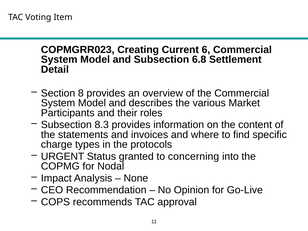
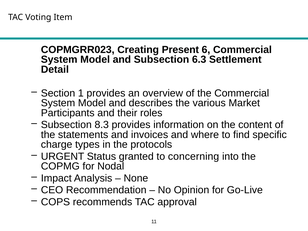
Current: Current -> Present
6.8: 6.8 -> 6.3
8: 8 -> 1
